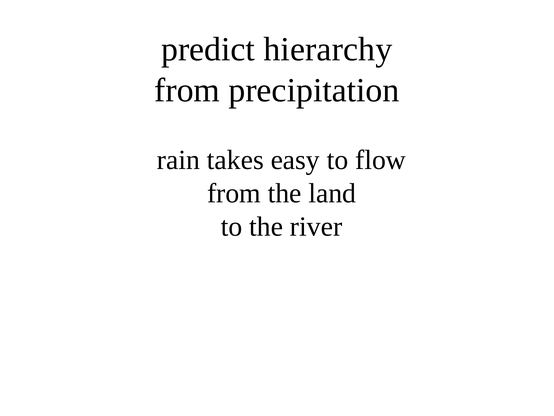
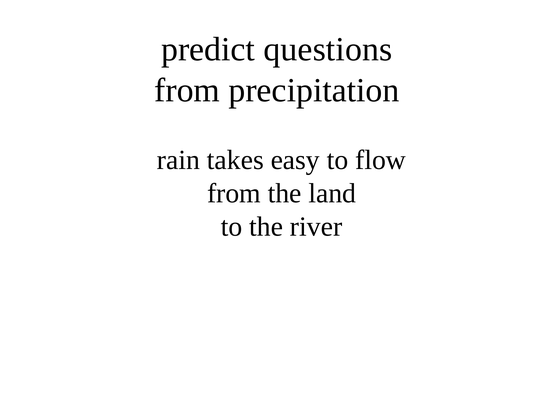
hierarchy: hierarchy -> questions
